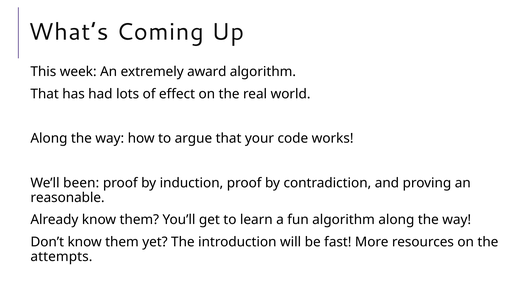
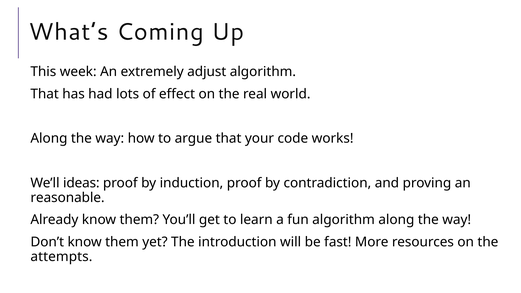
award: award -> adjust
been: been -> ideas
